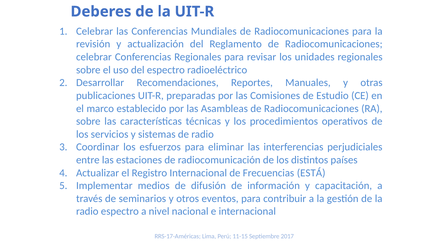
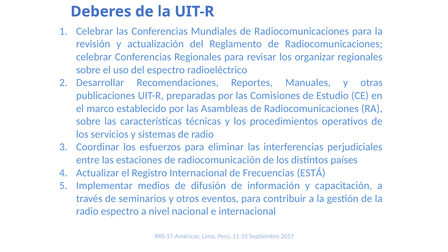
unidades: unidades -> organizar
